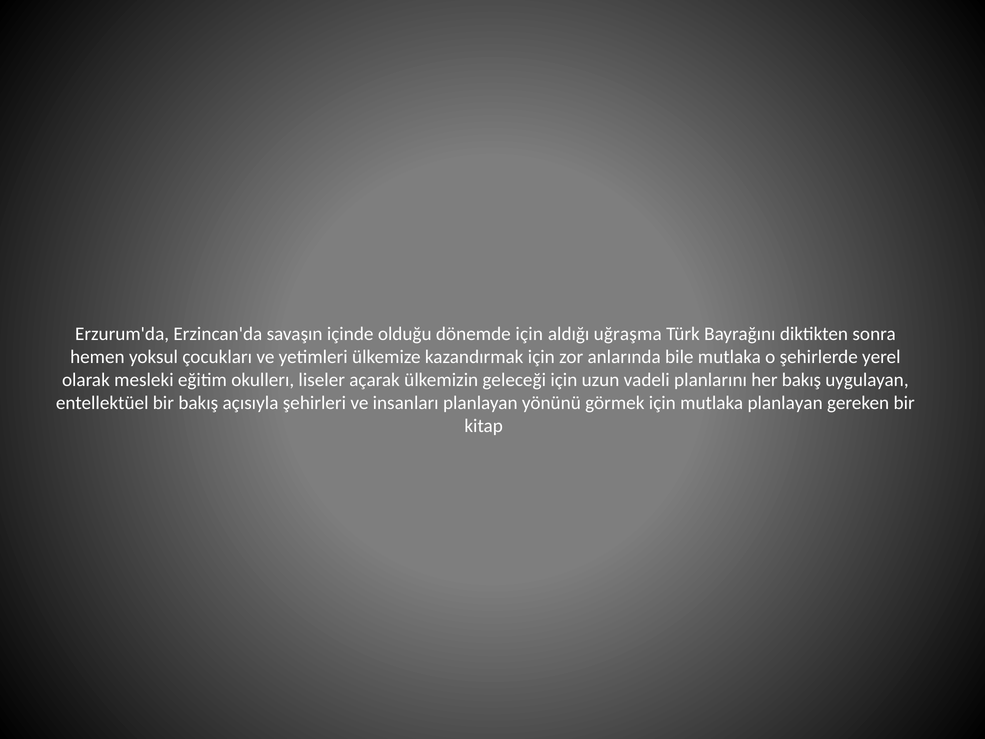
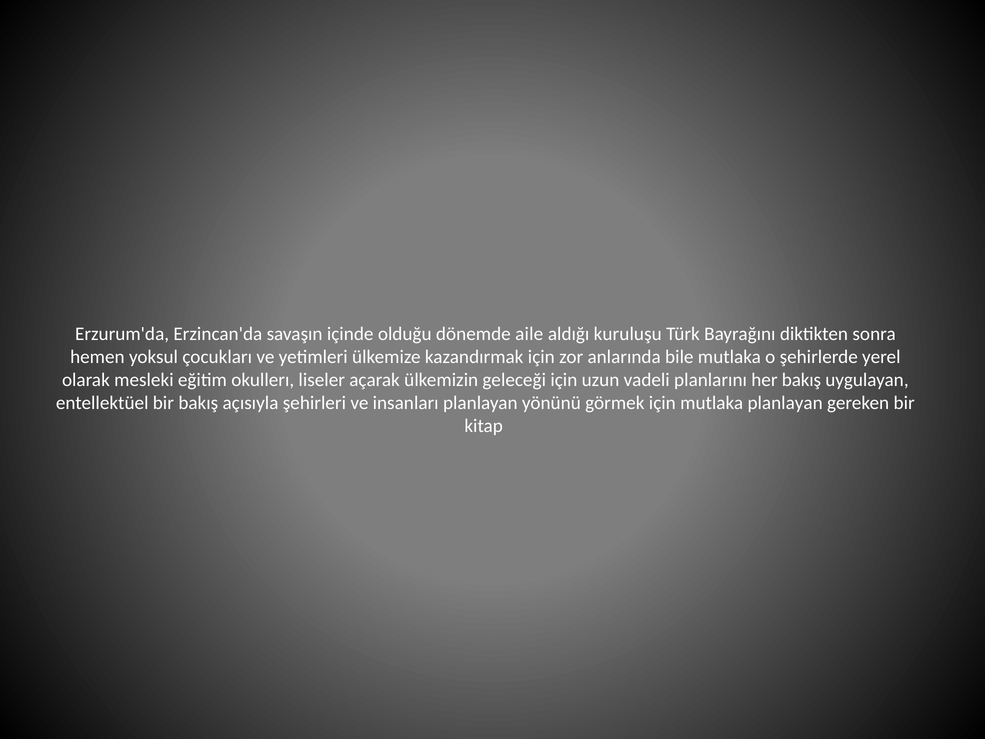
dönemde için: için -> aile
uğraşma: uğraşma -> kuruluşu
